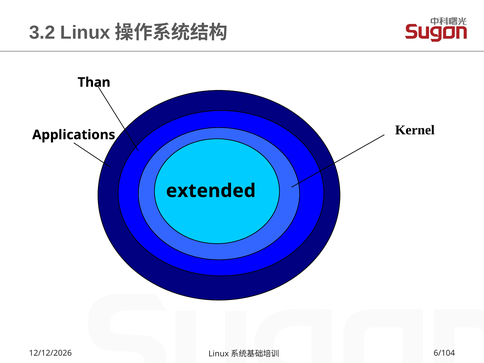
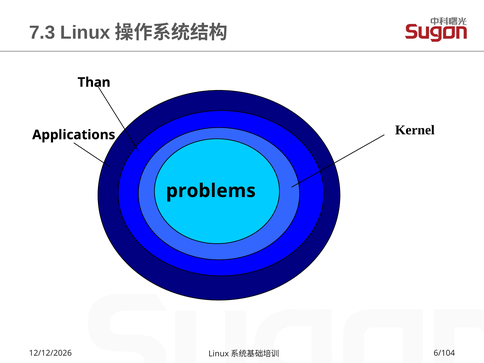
3.2: 3.2 -> 7.3
extended: extended -> problems
